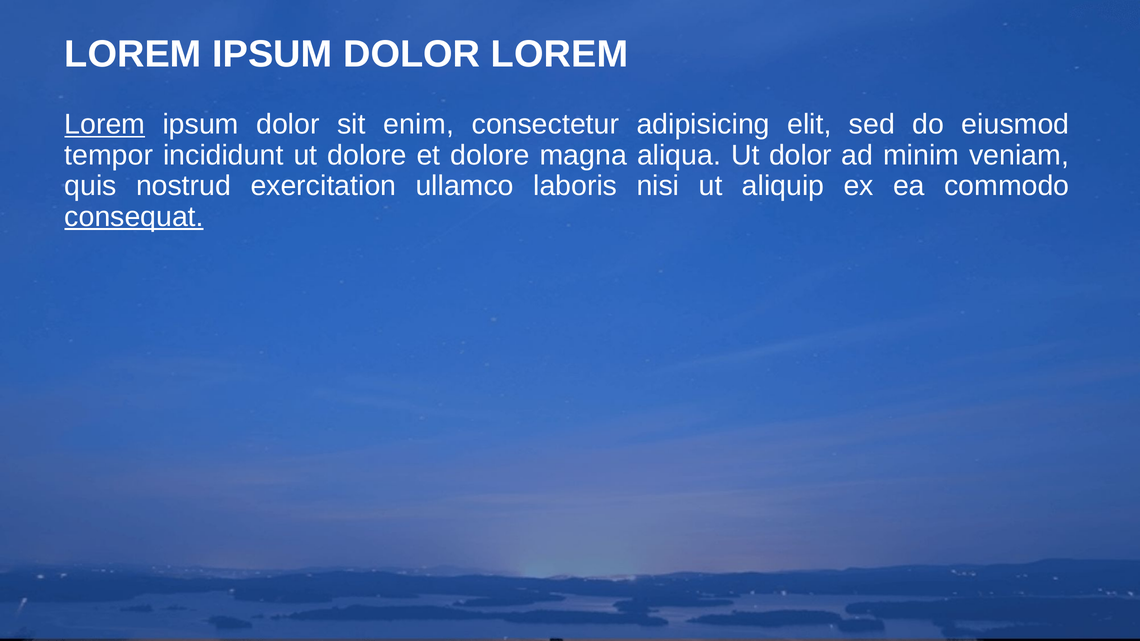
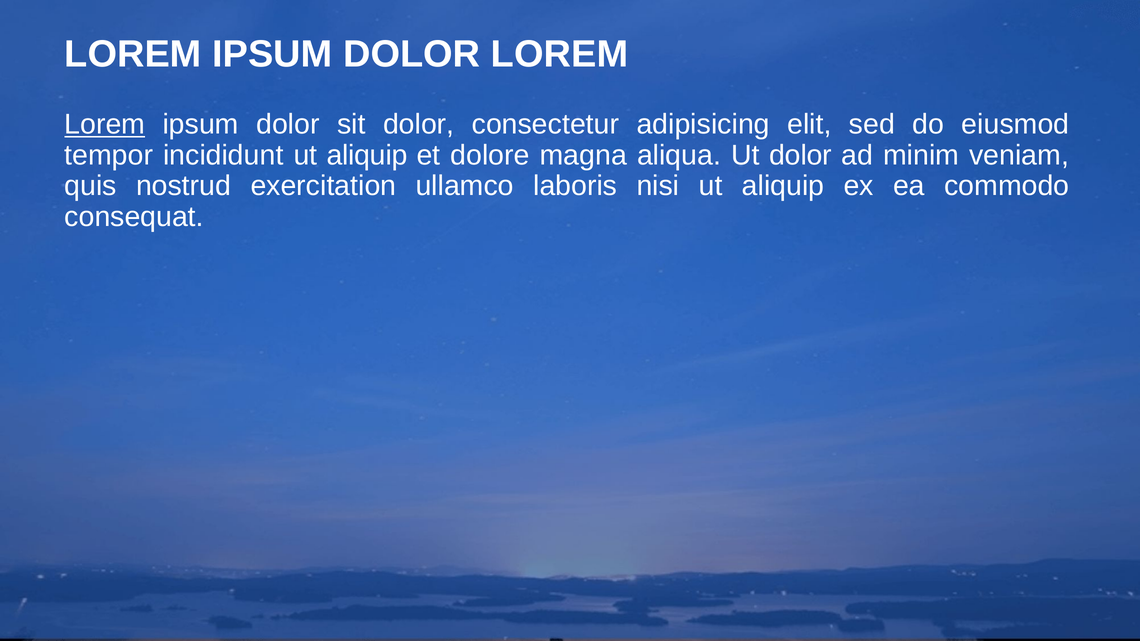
sit enim: enim -> dolor
incididunt ut dolore: dolore -> aliquip
consequat underline: present -> none
